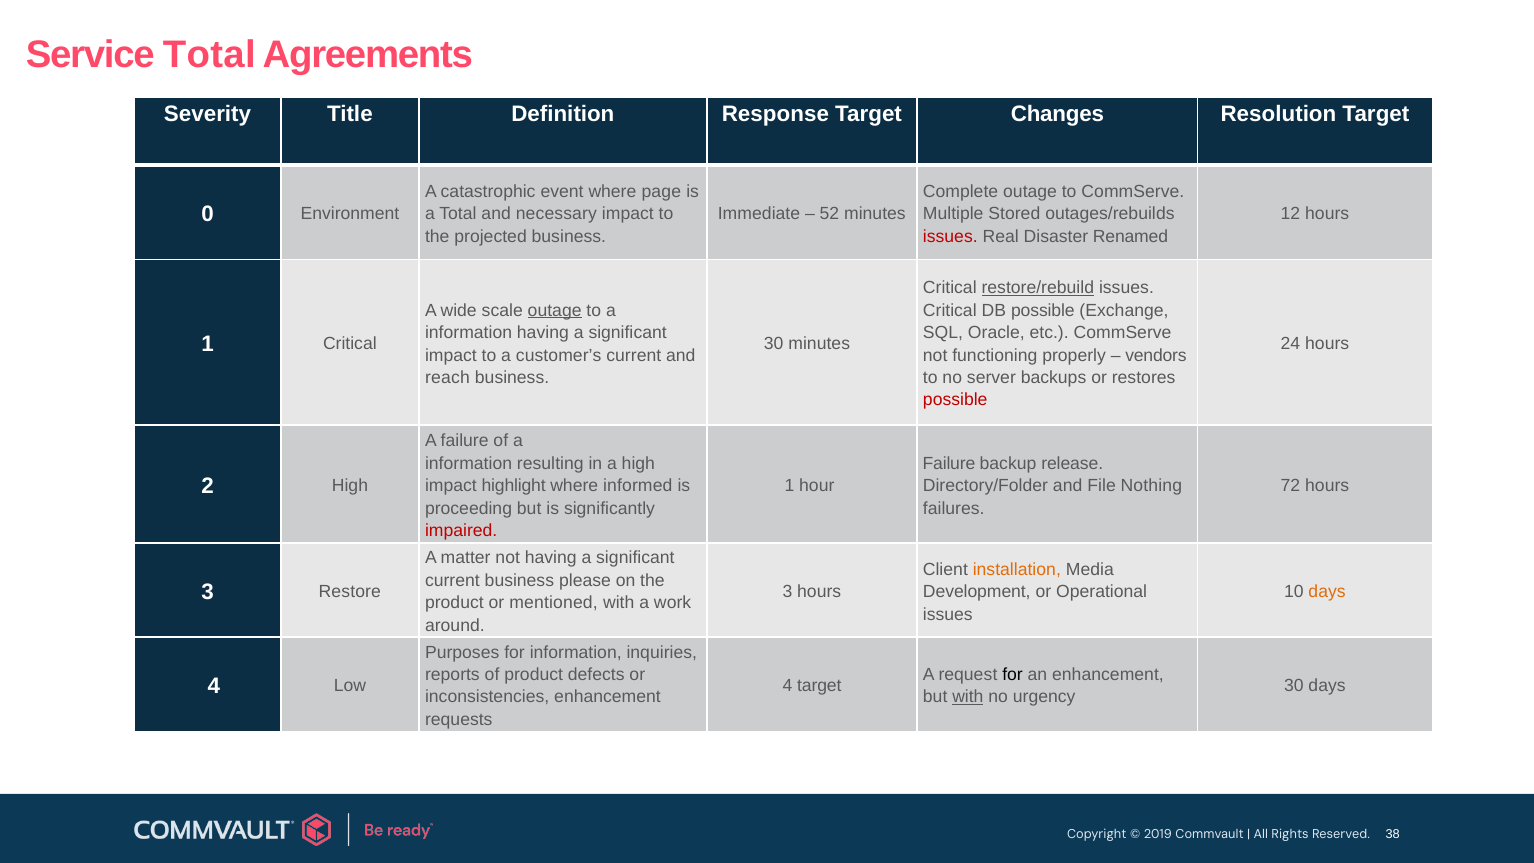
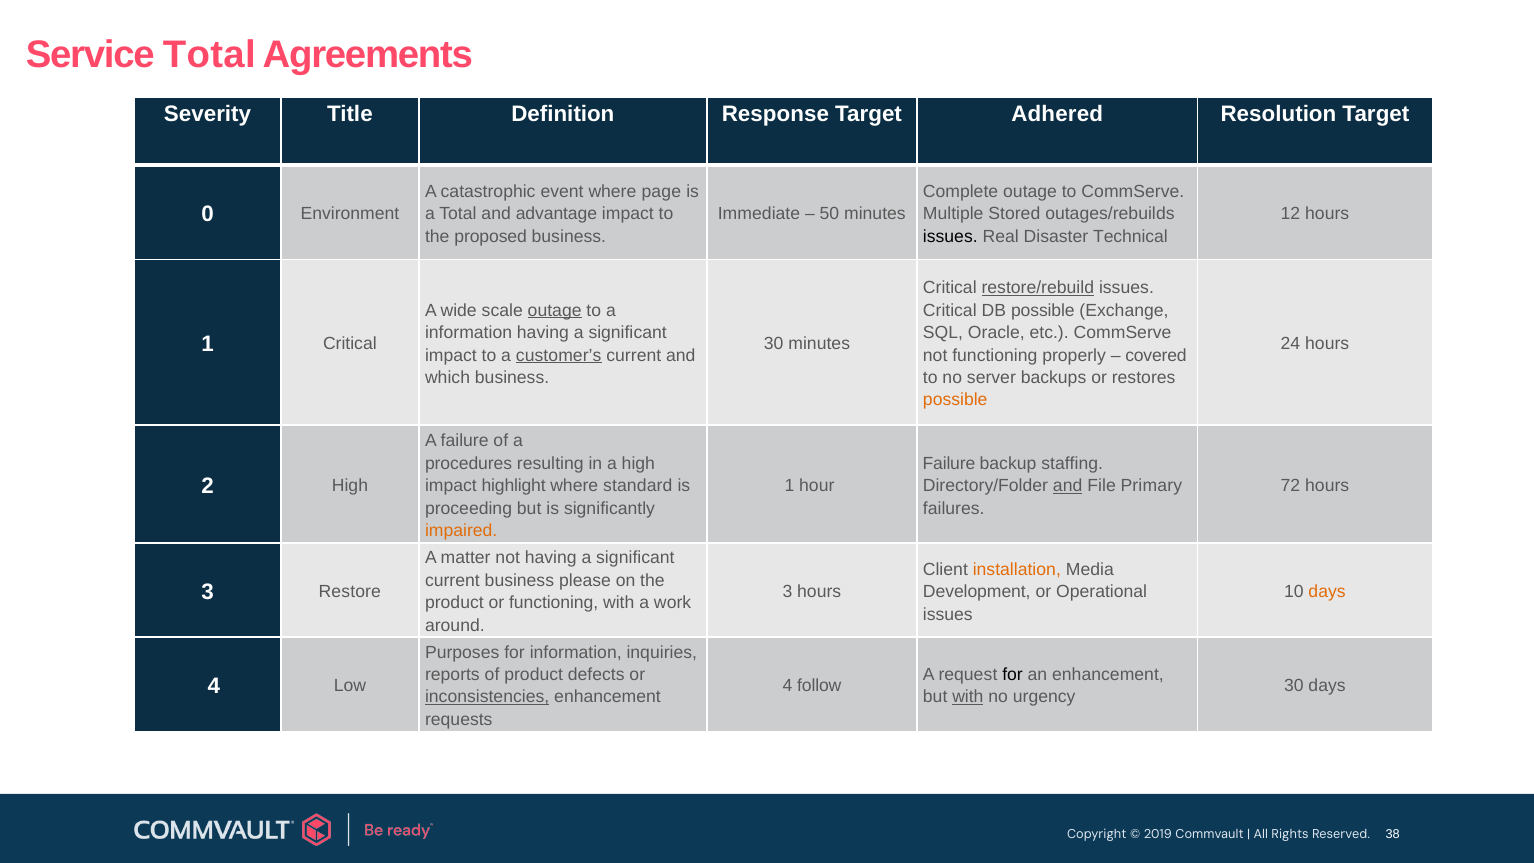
Changes: Changes -> Adhered
necessary: necessary -> advantage
52: 52 -> 50
projected: projected -> proposed
issues at (950, 237) colour: red -> black
Renamed: Renamed -> Technical
customer’s underline: none -> present
vendors: vendors -> covered
reach: reach -> which
possible at (955, 400) colour: red -> orange
information at (469, 463): information -> procedures
release: release -> staffing
informed: informed -> standard
and at (1068, 486) underline: none -> present
Nothing: Nothing -> Primary
impaired colour: red -> orange
or mentioned: mentioned -> functioning
4 target: target -> follow
inconsistencies underline: none -> present
